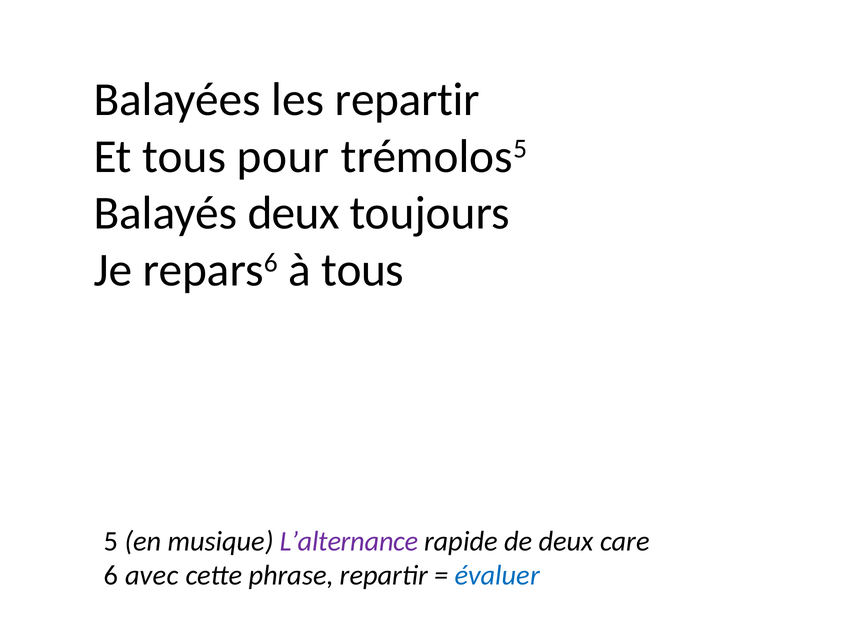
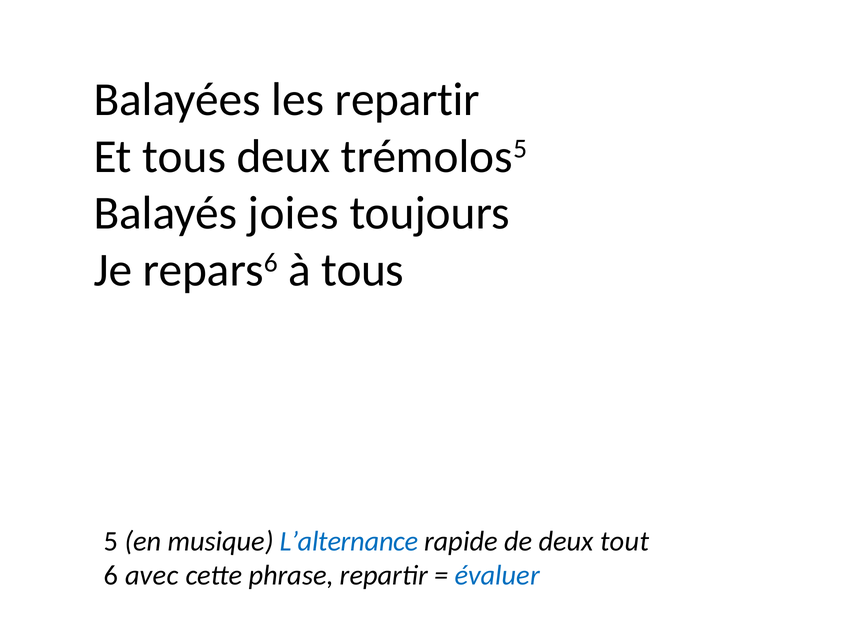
tous pour: pour -> deux
Balayés deux: deux -> joies
L’alternance colour: purple -> blue
care: care -> tout
